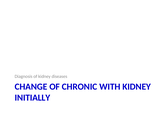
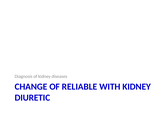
CHRONIC: CHRONIC -> RELIABLE
INITIALLY: INITIALLY -> DIURETIC
